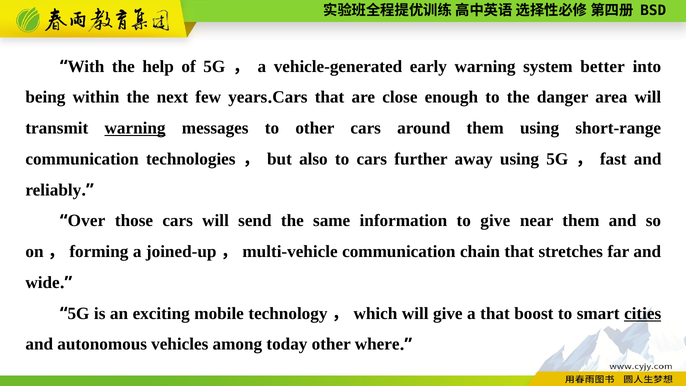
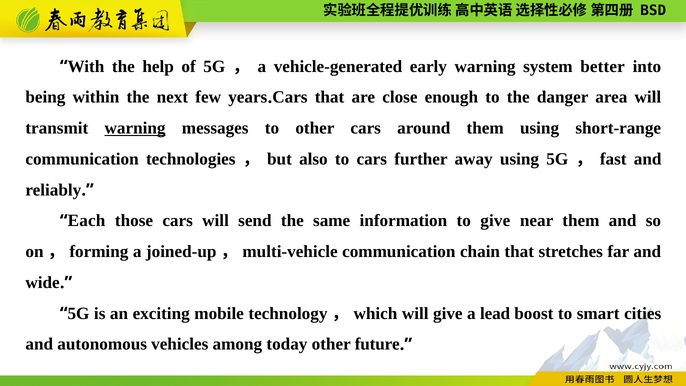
Over: Over -> Each
a that: that -> lead
cities underline: present -> none
where: where -> future
